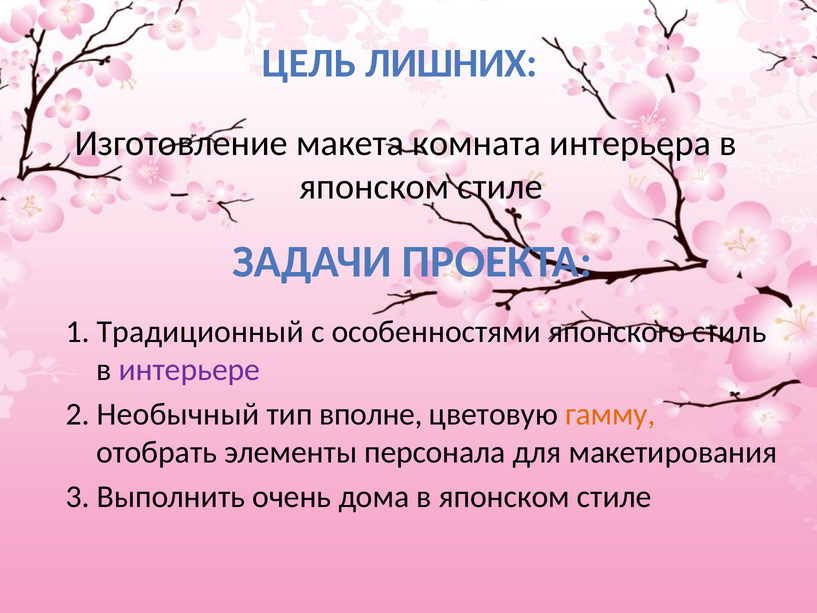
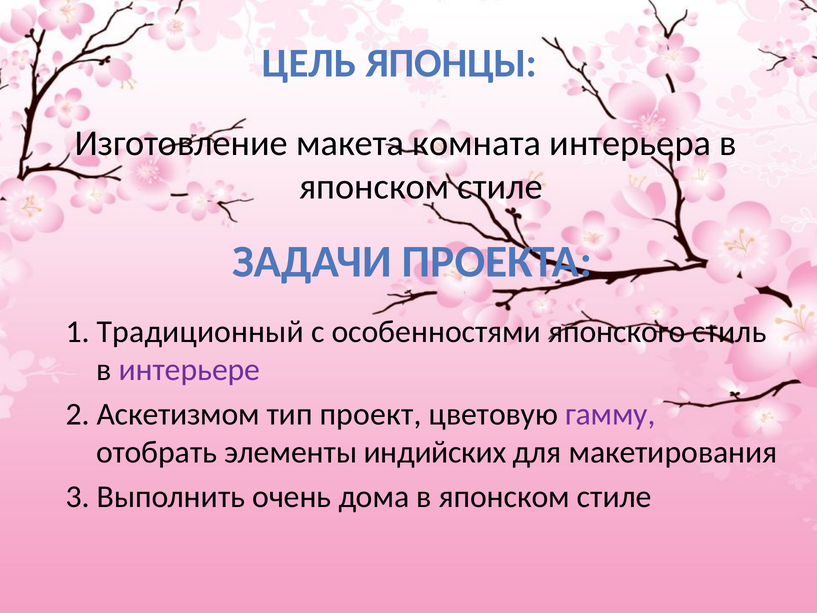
ЛИШНИХ: ЛИШНИХ -> ЯПОНЦЫ
Необычный: Необычный -> Аскетизмом
вполне: вполне -> проект
гамму colour: orange -> purple
персонала: персонала -> индийских
